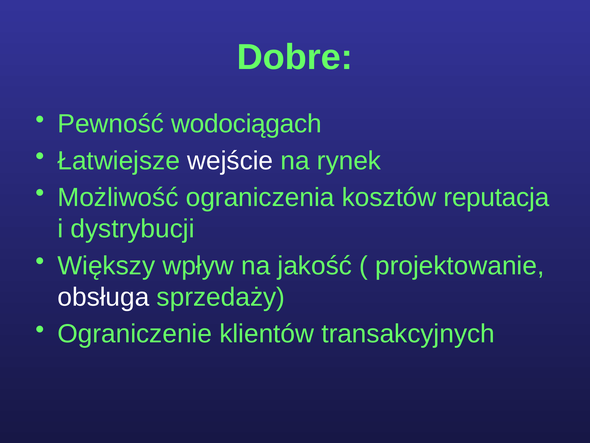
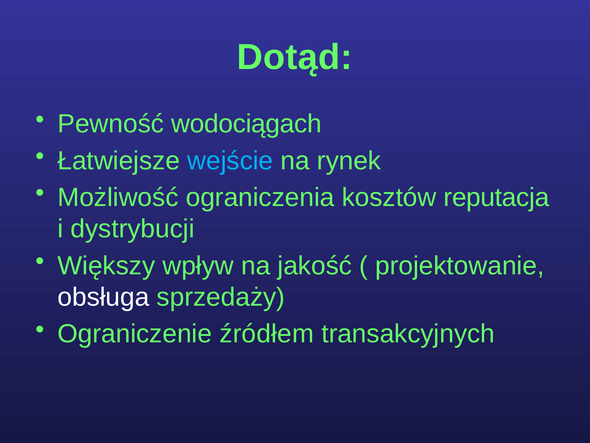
Dobre: Dobre -> Dotąd
wejście colour: white -> light blue
klientów: klientów -> źródłem
